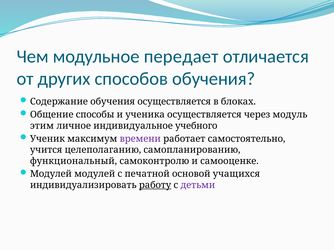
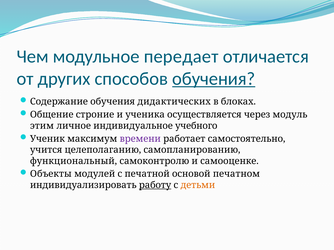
обучения at (214, 79) underline: none -> present
обучения осуществляется: осуществляется -> дидактических
способы: способы -> строние
Модулей at (51, 174): Модулей -> Объекты
учащихся: учащихся -> печатном
детьми colour: purple -> orange
